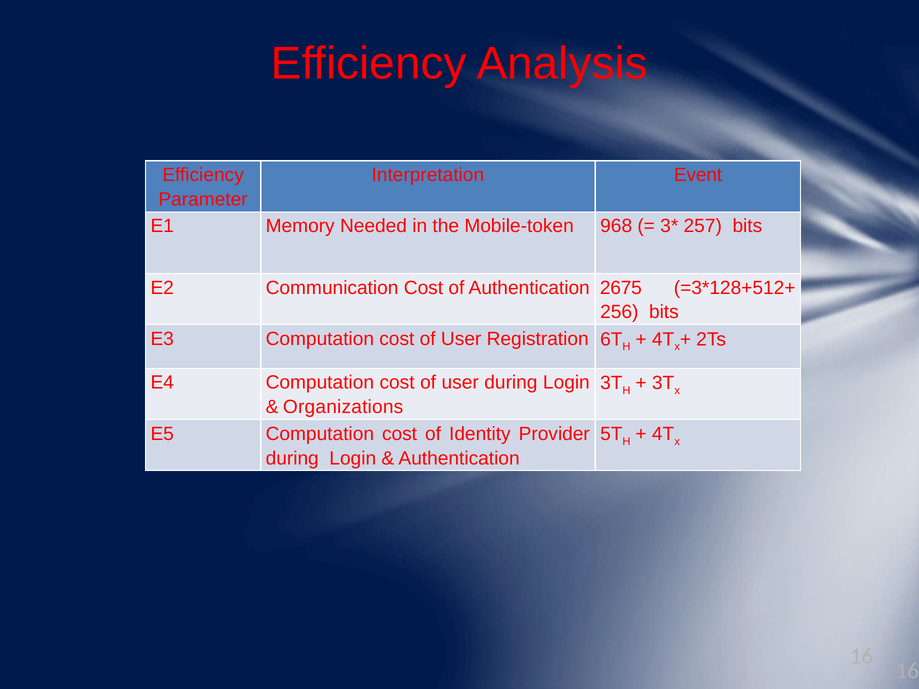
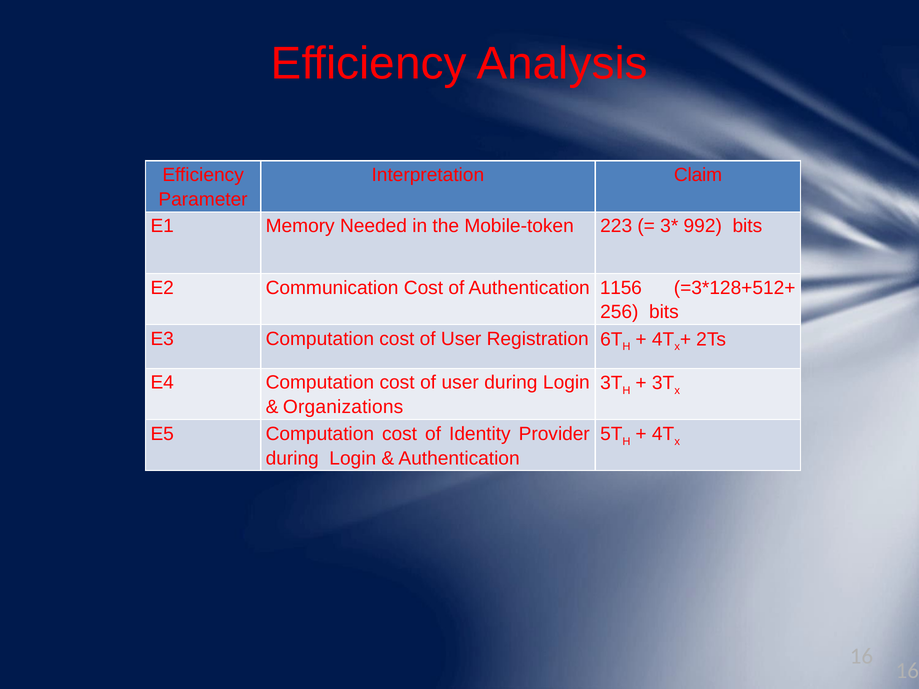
Event: Event -> Claim
968: 968 -> 223
257: 257 -> 992
2675: 2675 -> 1156
